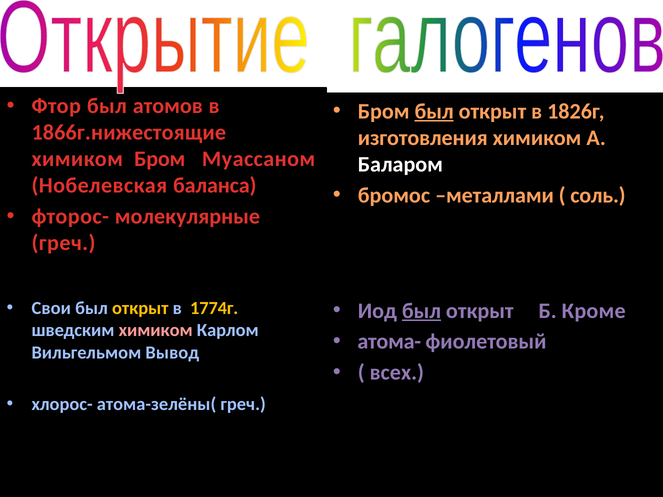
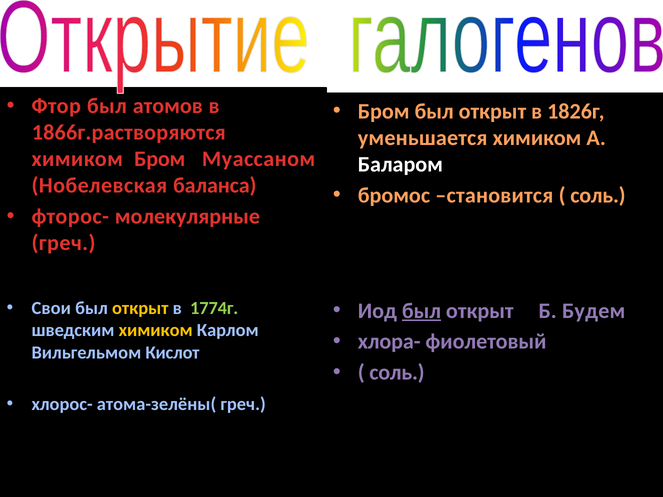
был at (434, 111) underline: present -> none
1866г.нижестоящие: 1866г.нижестоящие -> 1866г.растворяются
изготовления: изготовления -> уменьшается
металлами: металлами -> становится
1774г colour: yellow -> light green
Кроме: Кроме -> Будем
химиком at (156, 331) colour: pink -> yellow
атома-: атома- -> хлора-
Вывод: Вывод -> Кислот
всех at (397, 373): всех -> соль
